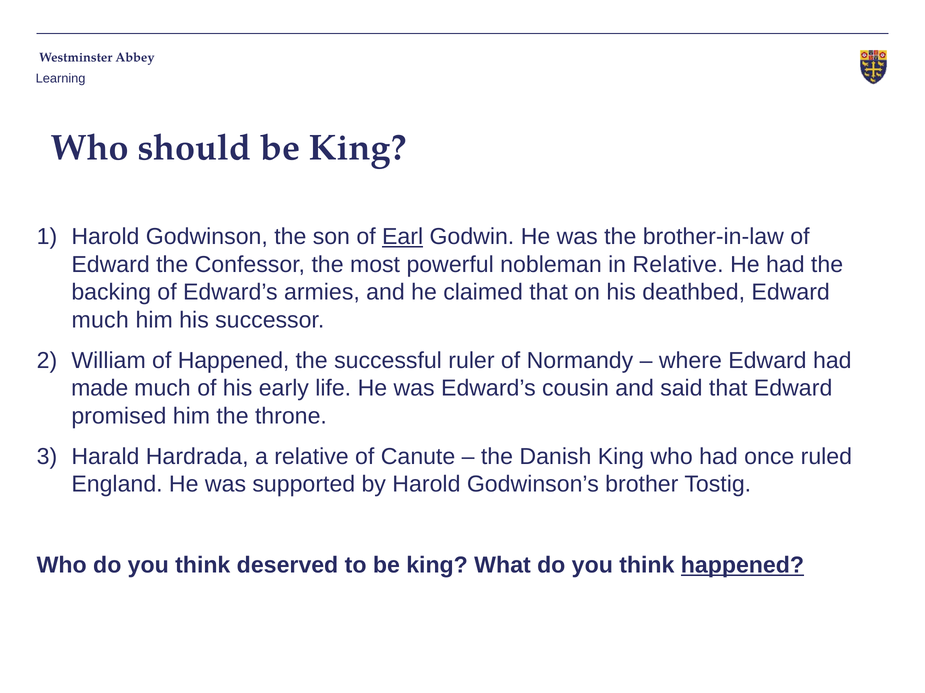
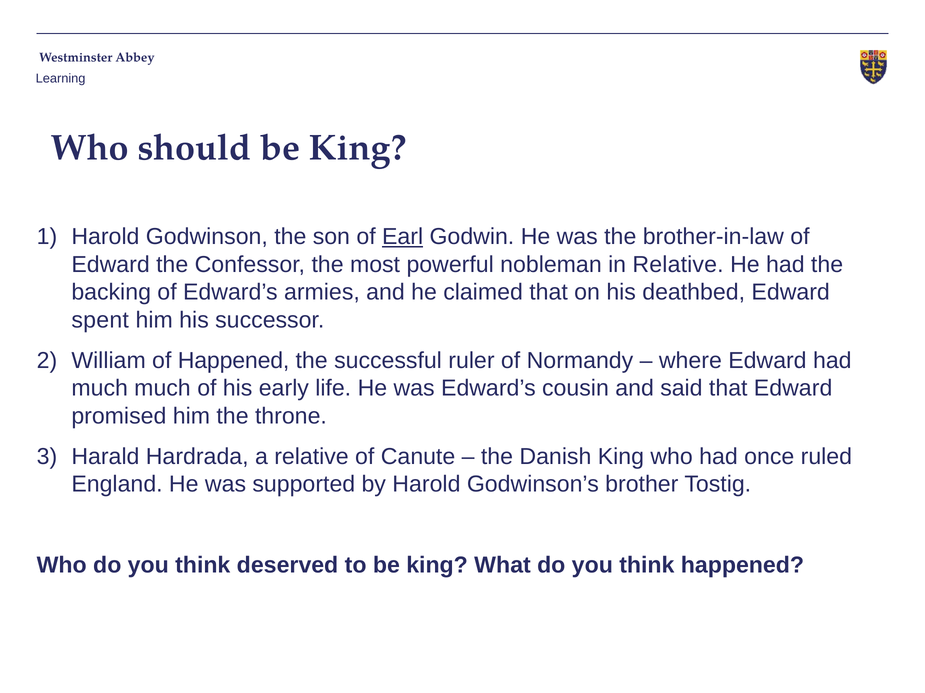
much at (100, 320): much -> spent
made at (100, 389): made -> much
happened at (742, 566) underline: present -> none
